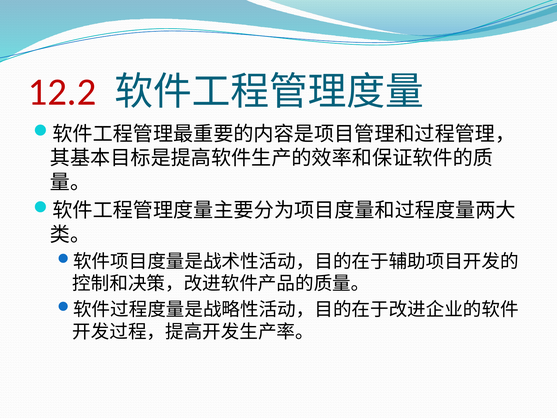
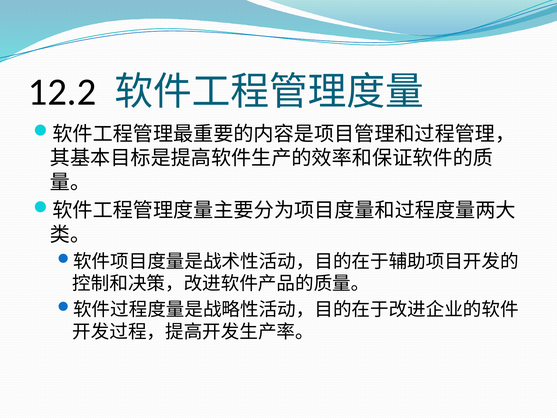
12.2 colour: red -> black
